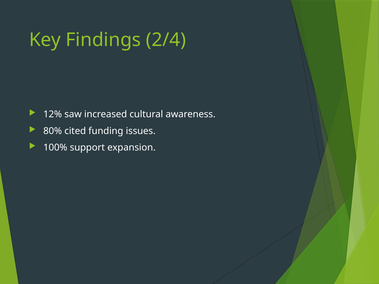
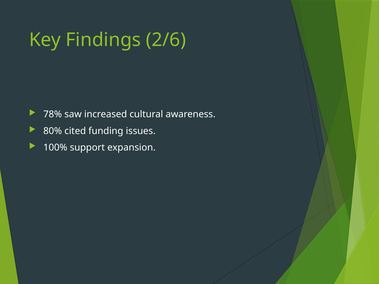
2/4: 2/4 -> 2/6
12%: 12% -> 78%
